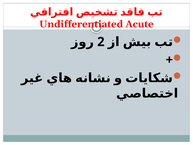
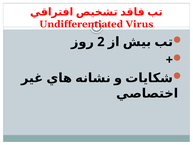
Acute: Acute -> Virus
